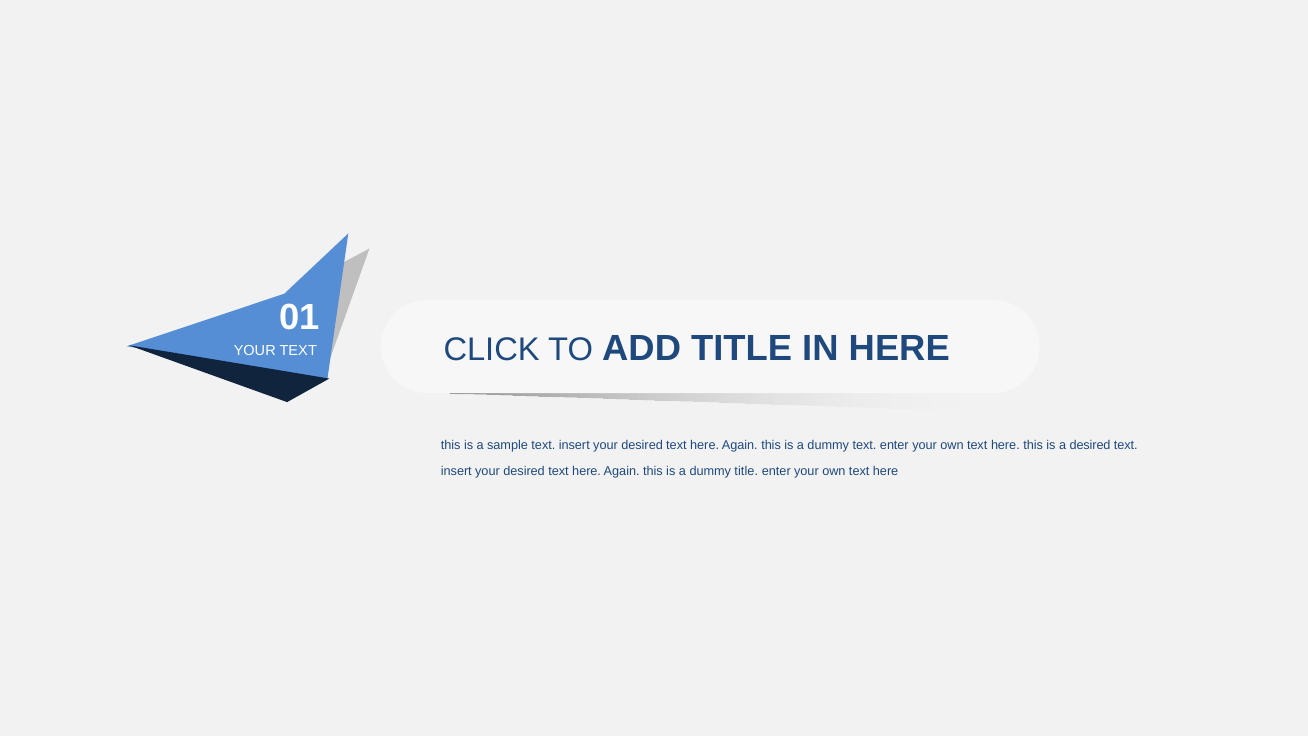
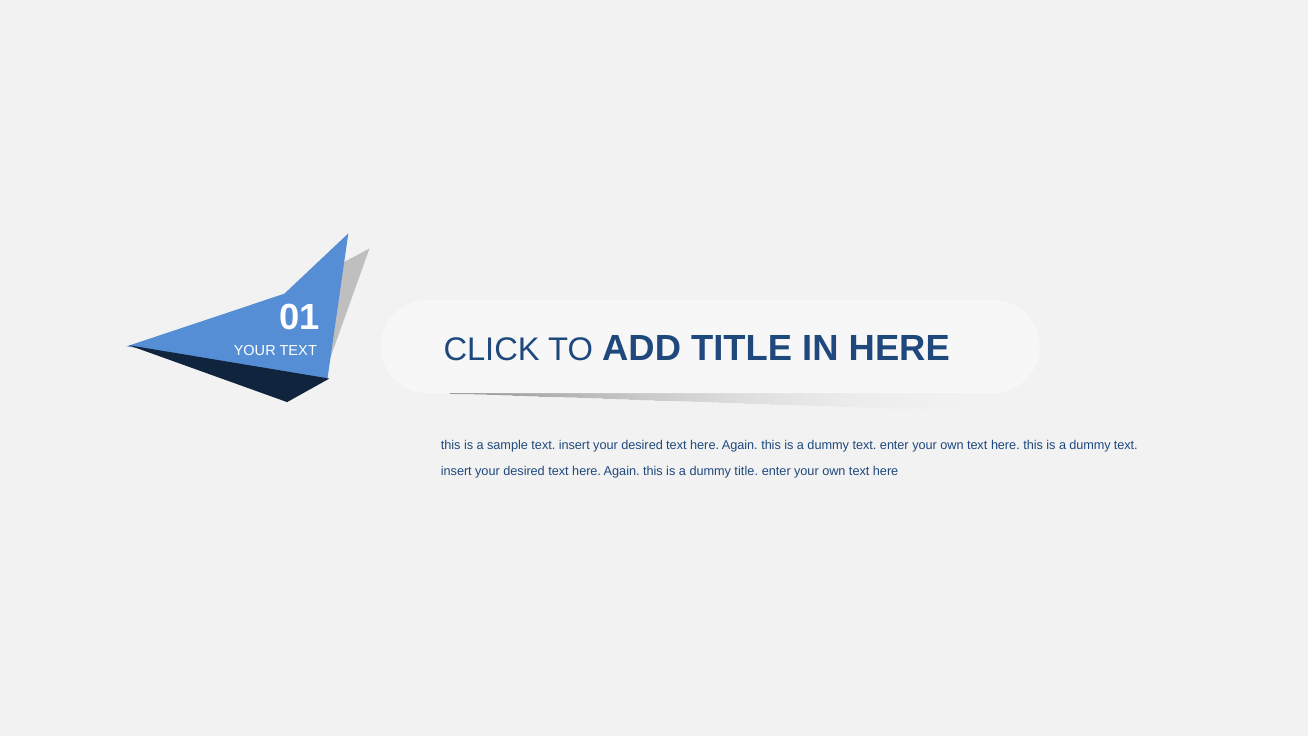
desired at (1090, 445): desired -> dummy
